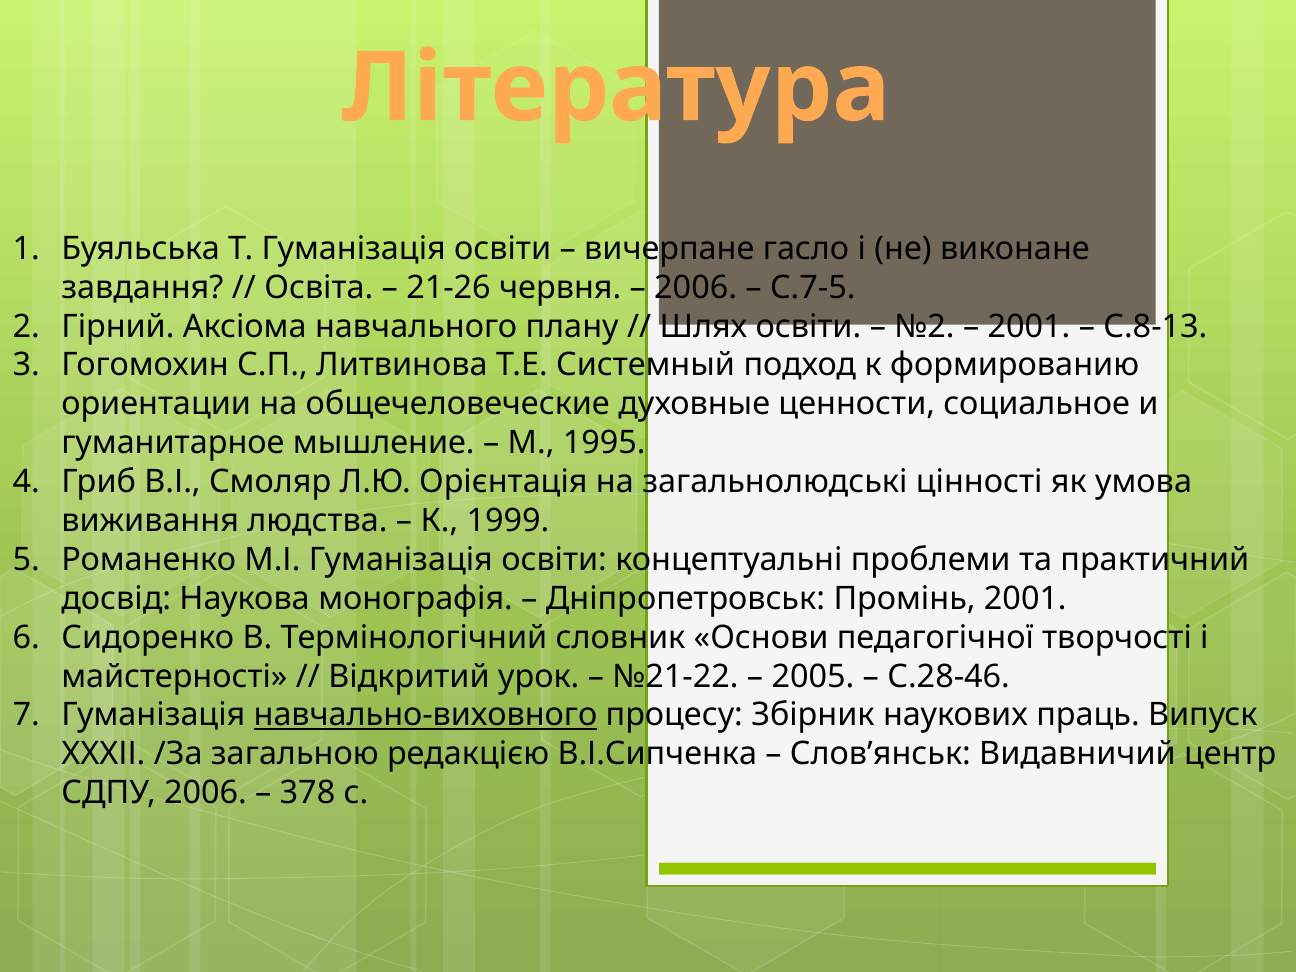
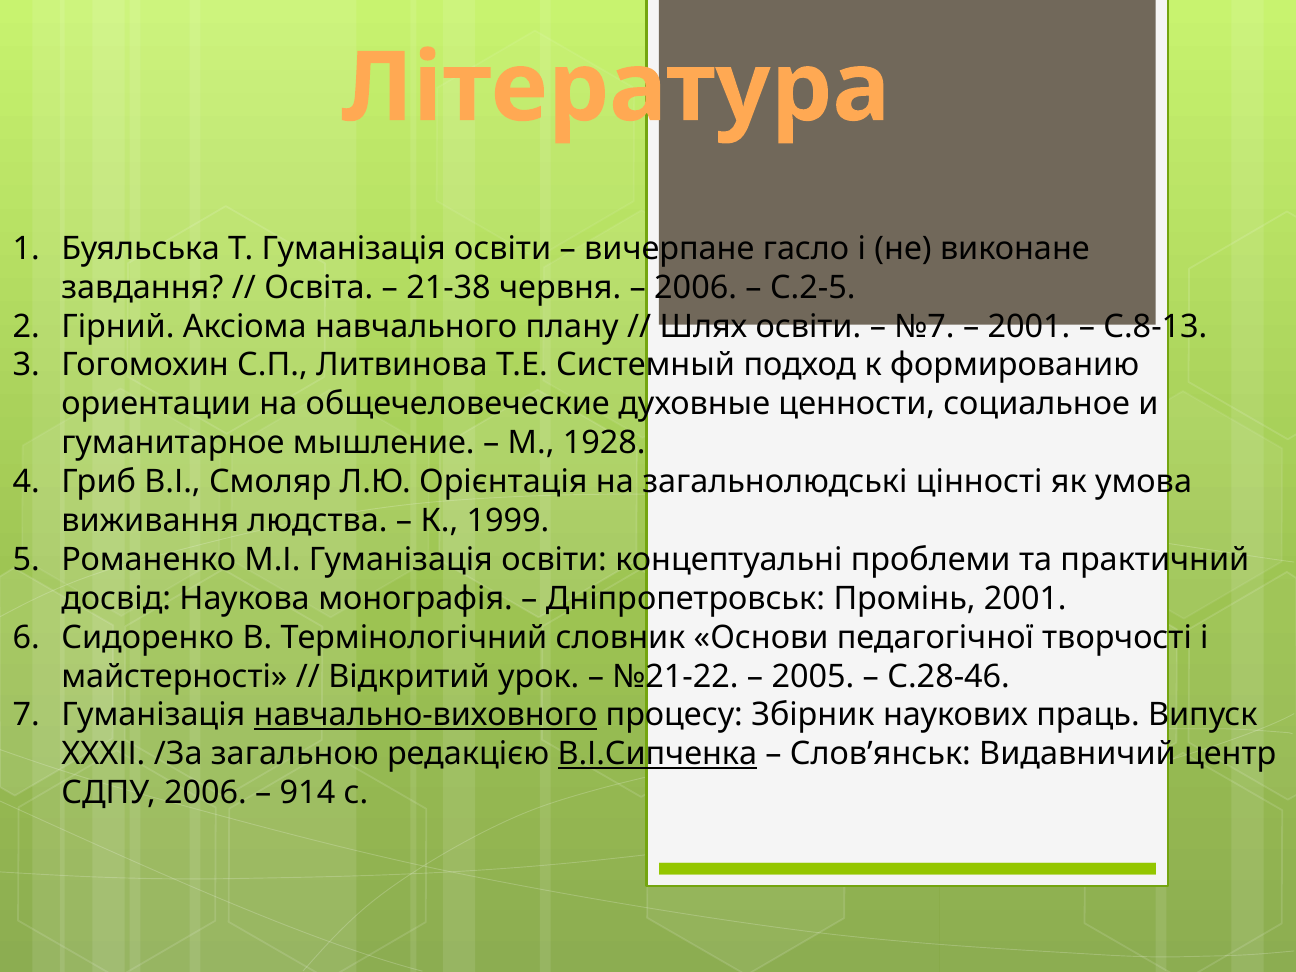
21-26: 21-26 -> 21-38
С.7-5: С.7-5 -> С.2-5
№2: №2 -> №7
1995: 1995 -> 1928
В.І.Сипченка underline: none -> present
378: 378 -> 914
